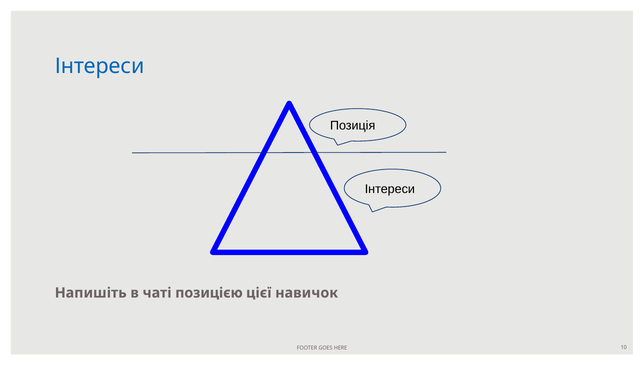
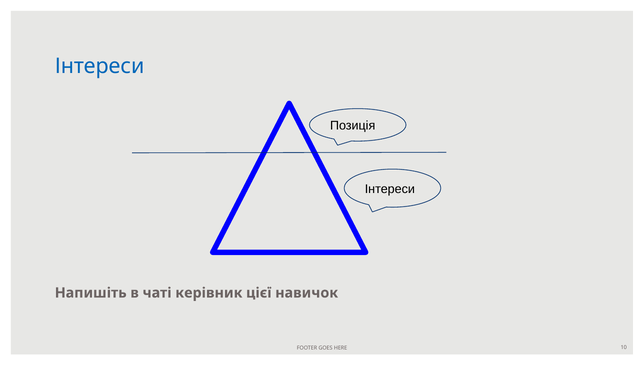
позицією: позицією -> керівник
